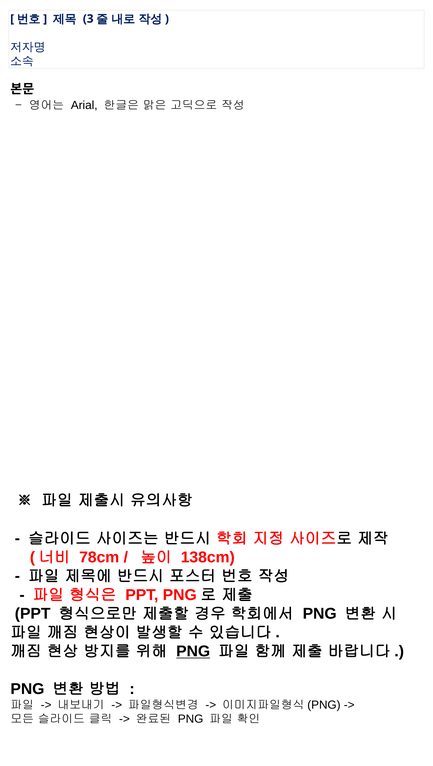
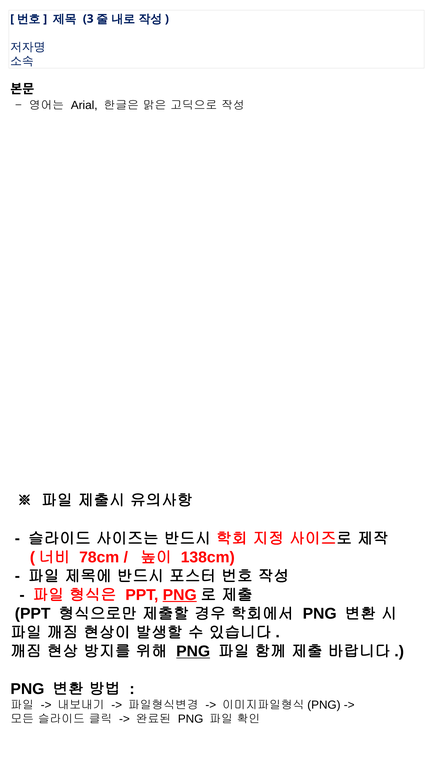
PNG at (180, 595) underline: none -> present
